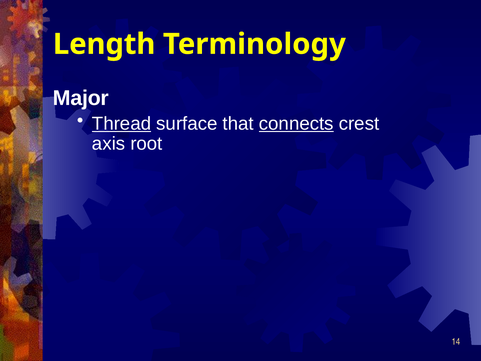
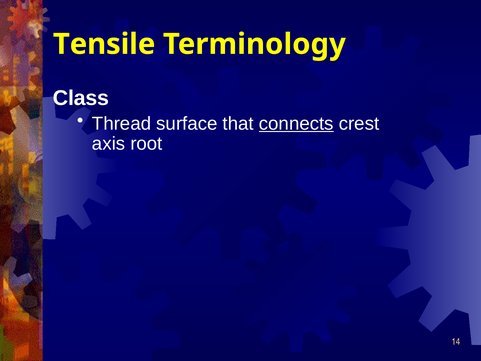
Length: Length -> Tensile
Major: Major -> Class
Thread underline: present -> none
